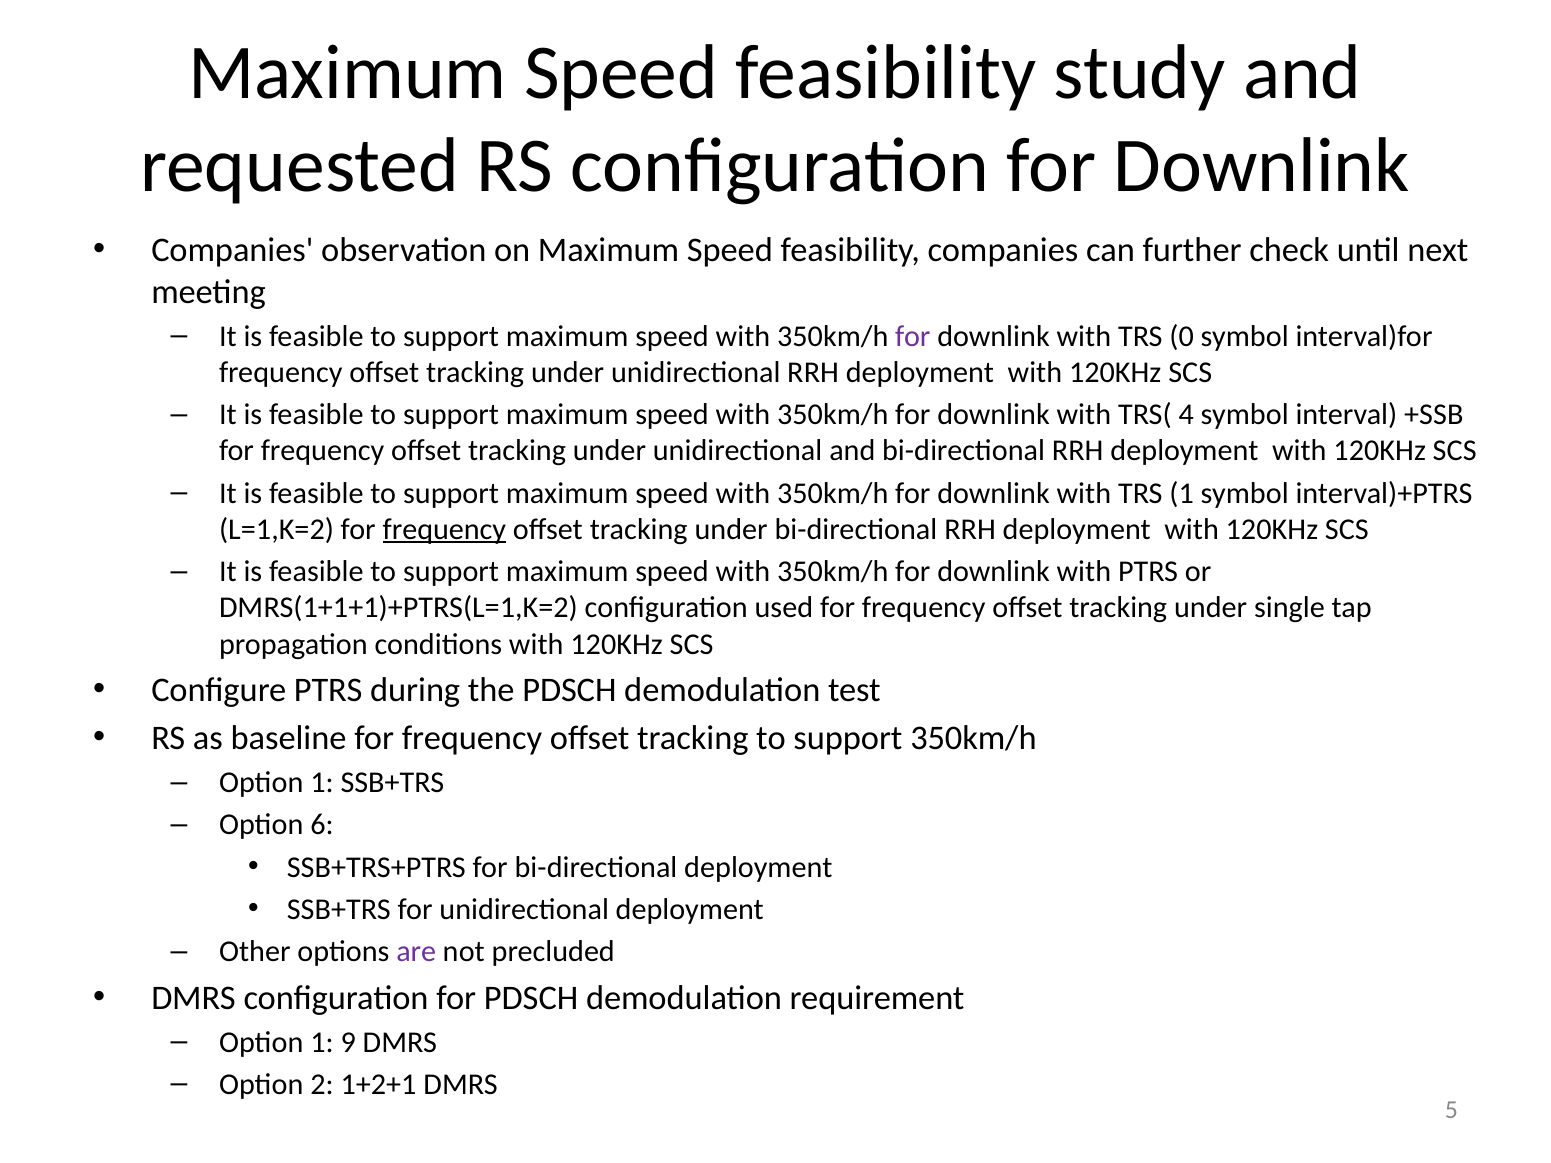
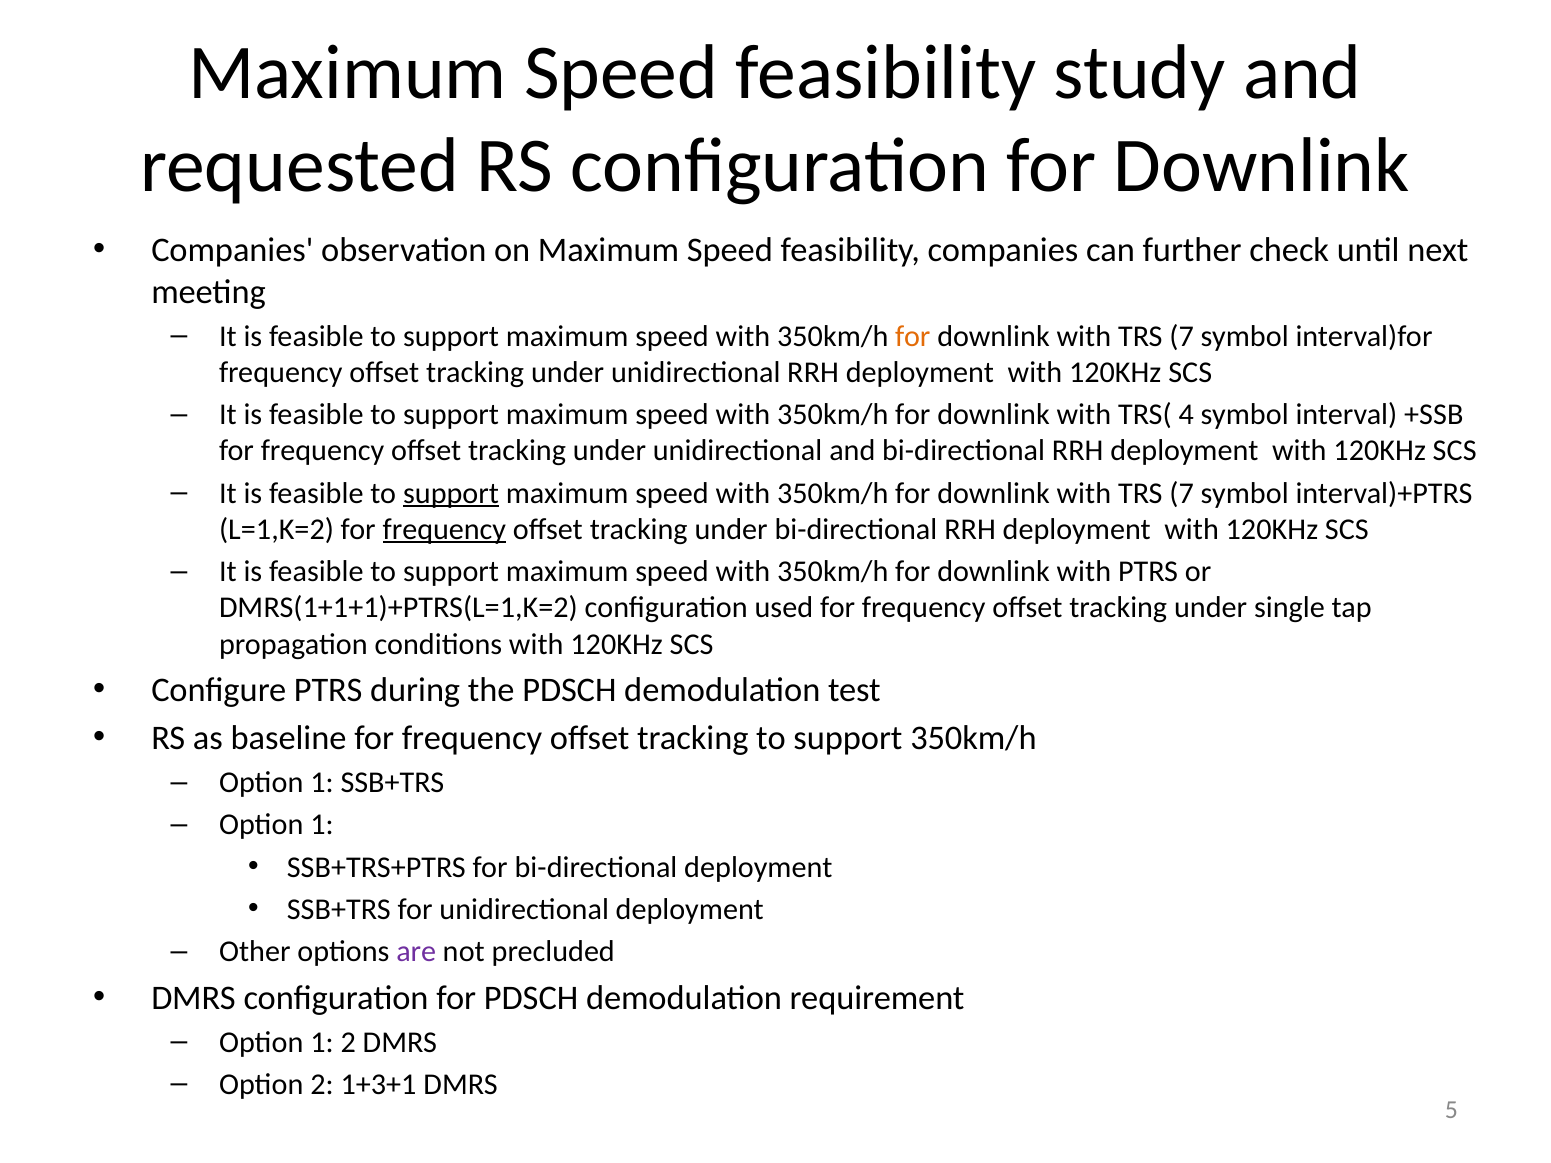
for at (913, 336) colour: purple -> orange
0 at (1182, 336): 0 -> 7
support at (451, 493) underline: none -> present
1 at (1182, 493): 1 -> 7
6 at (322, 825): 6 -> 1
1 9: 9 -> 2
1+2+1: 1+2+1 -> 1+3+1
